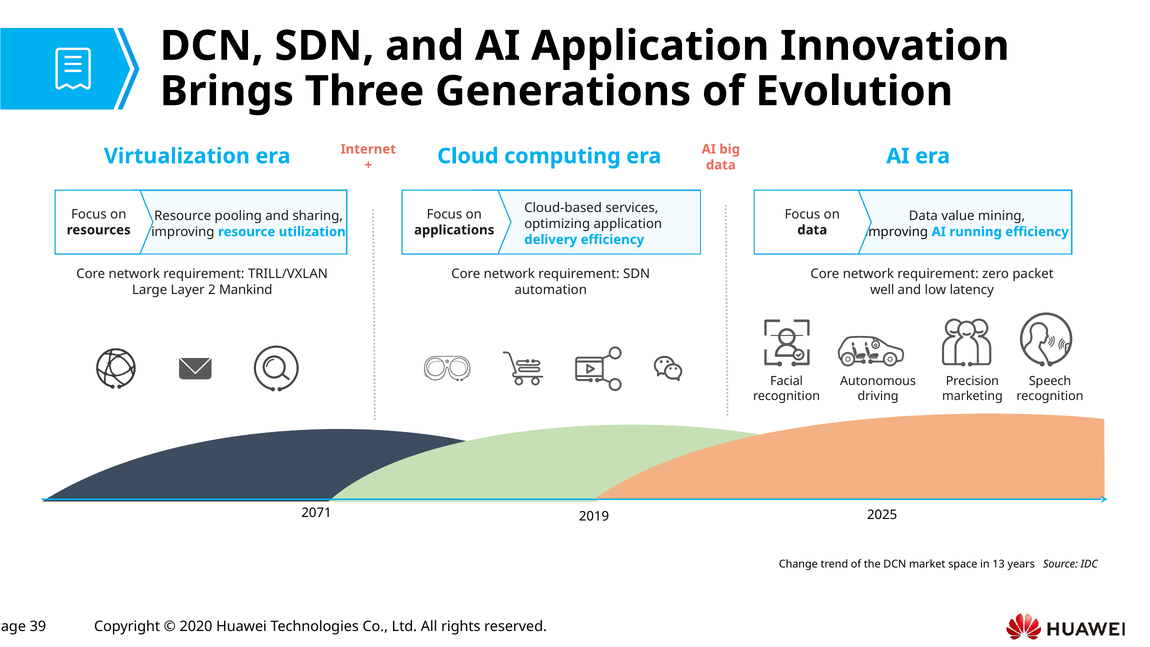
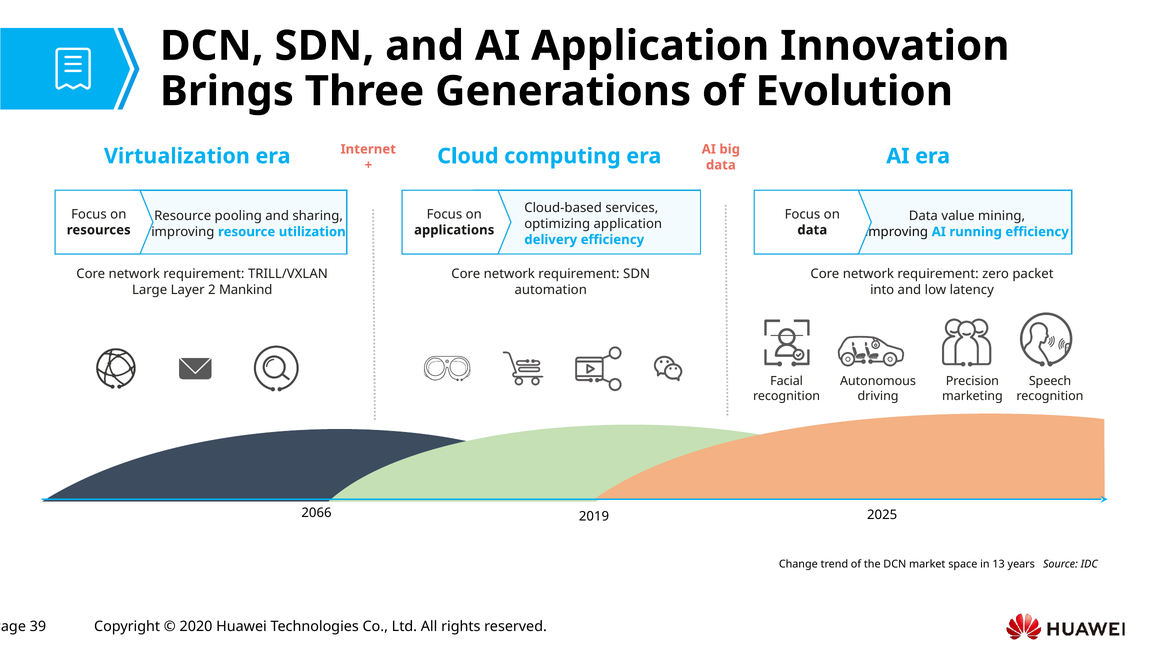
well: well -> into
2071: 2071 -> 2066
